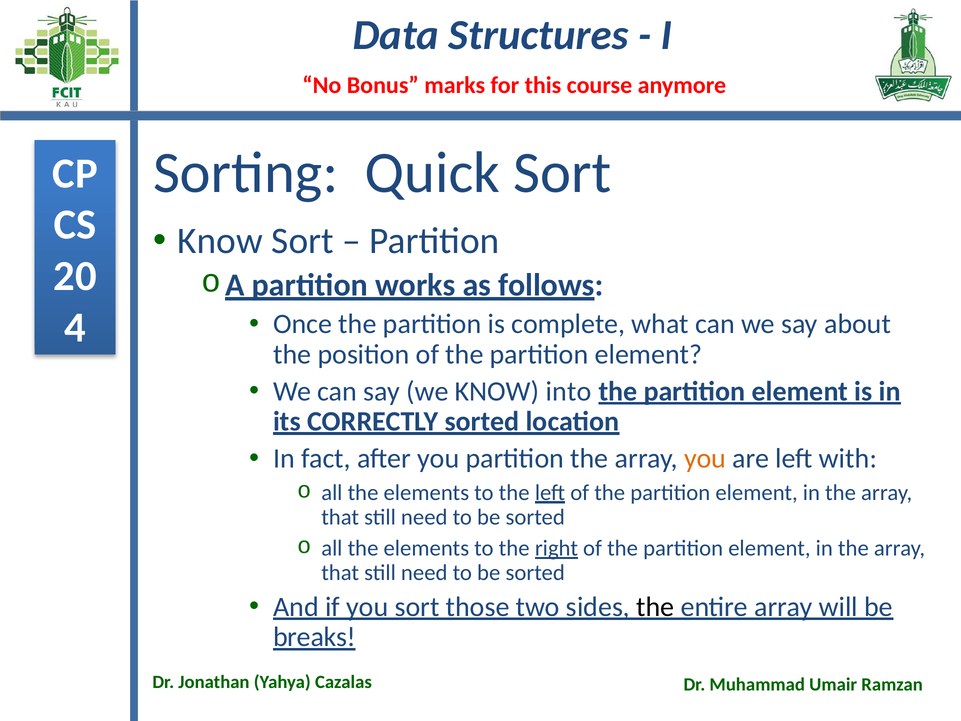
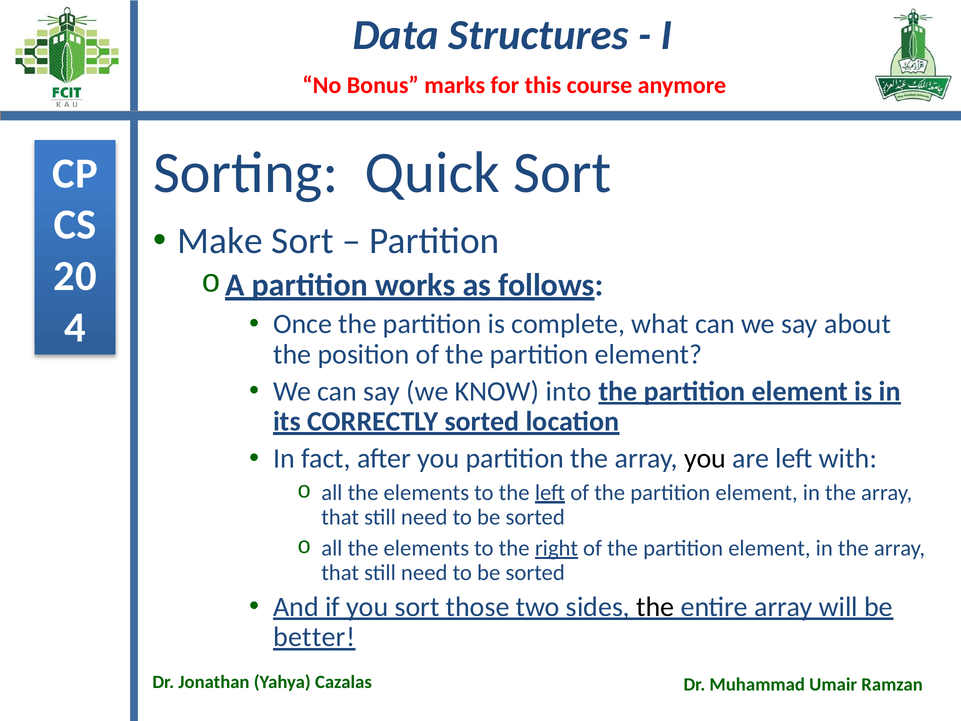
Know at (220, 241): Know -> Make
you at (705, 458) colour: orange -> black
breaks: breaks -> better
